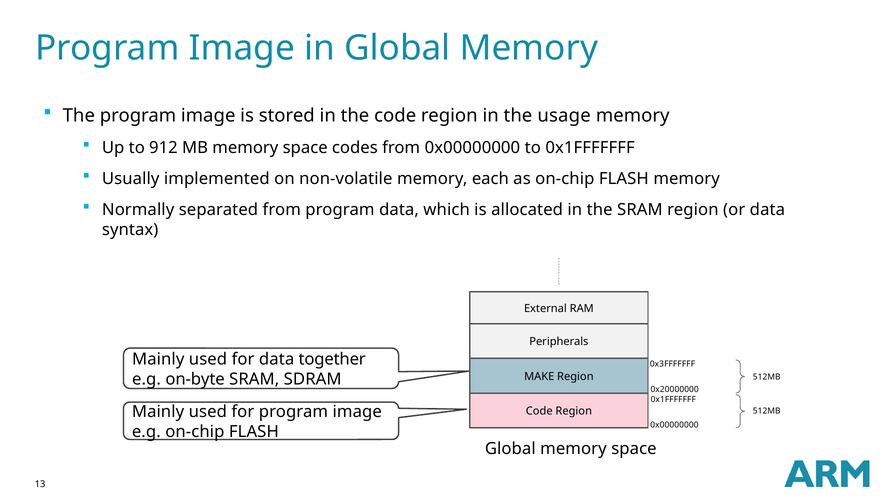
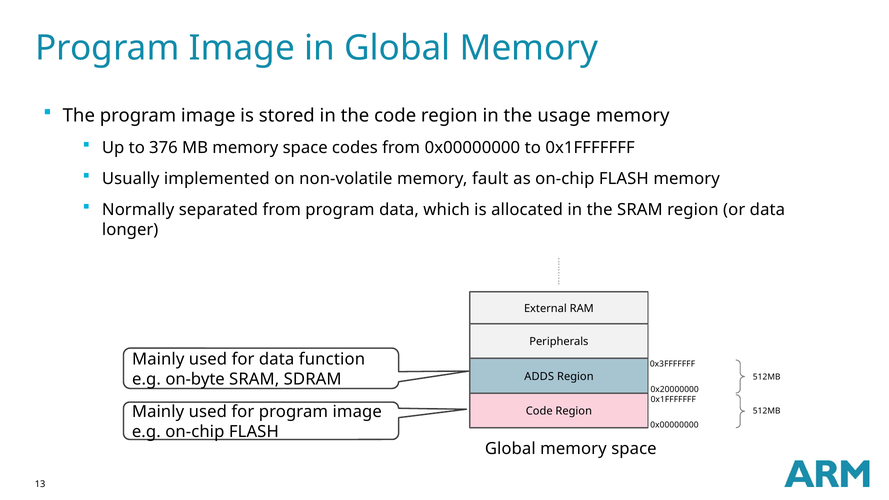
912: 912 -> 376
each: each -> fault
syntax: syntax -> longer
together: together -> function
MAKE: MAKE -> ADDS
